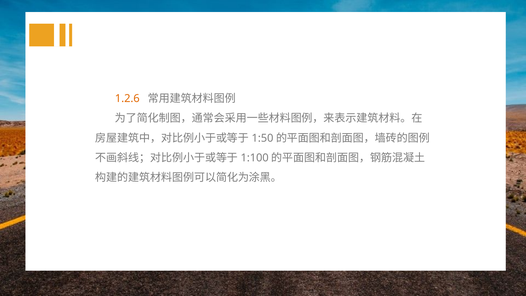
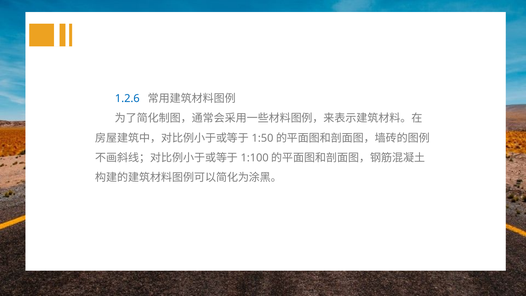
1.2.6 colour: orange -> blue
